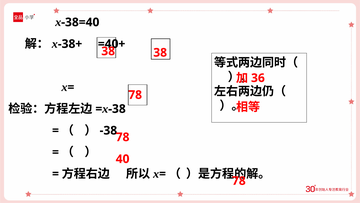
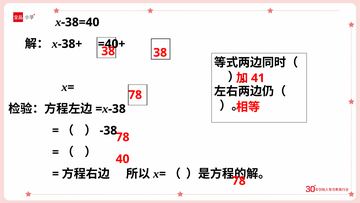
36: 36 -> 41
